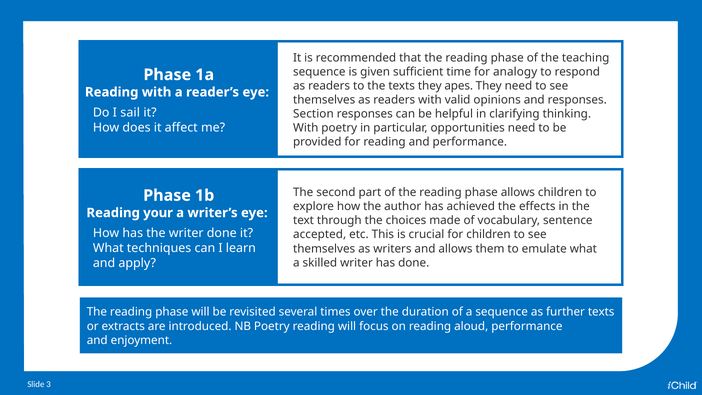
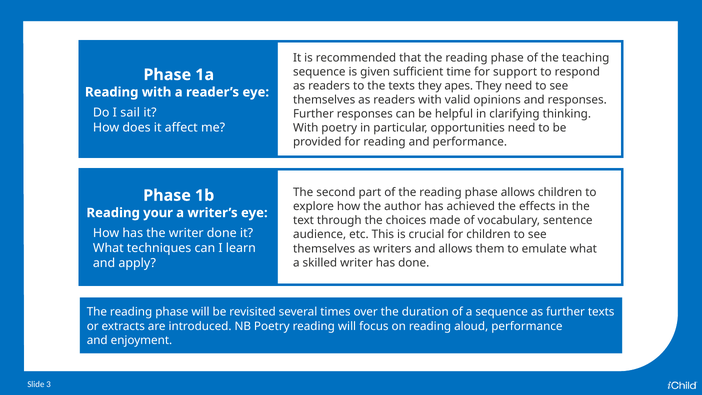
analogy: analogy -> support
Section at (313, 114): Section -> Further
accepted: accepted -> audience
